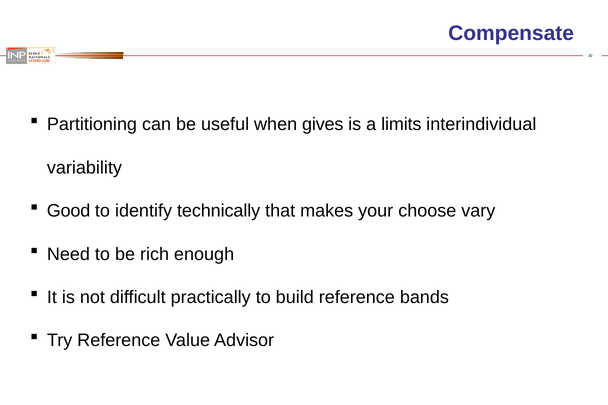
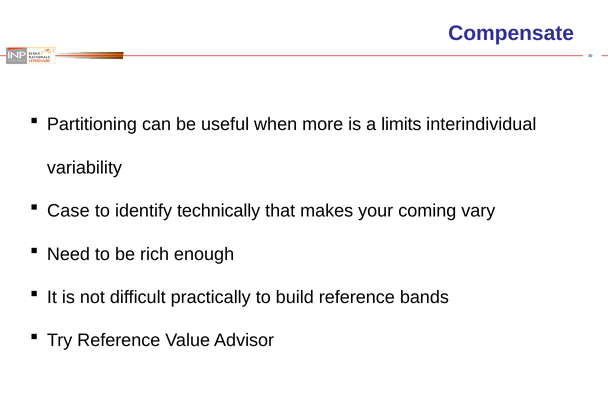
gives: gives -> more
Good: Good -> Case
choose: choose -> coming
